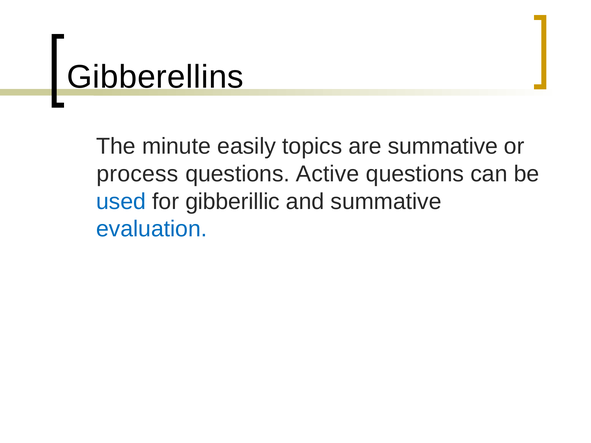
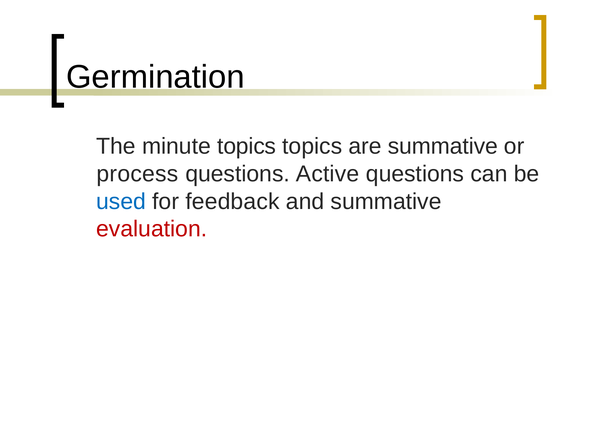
Gibberellins: Gibberellins -> Germination
minute easily: easily -> topics
gibberillic: gibberillic -> feedback
evaluation colour: blue -> red
